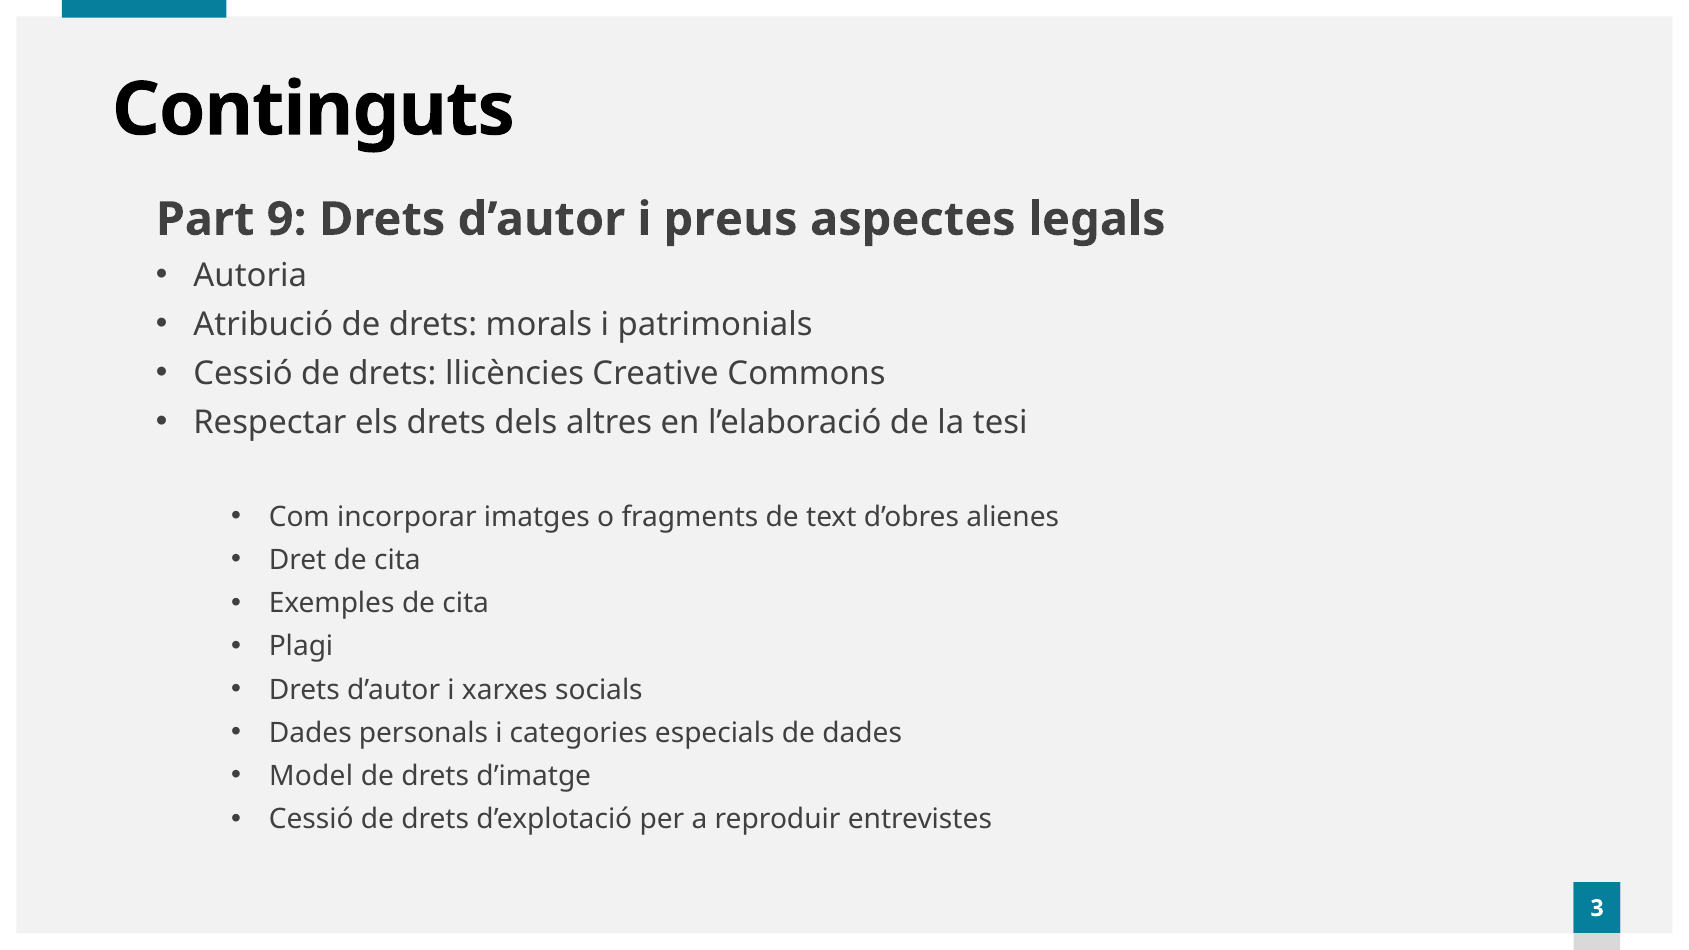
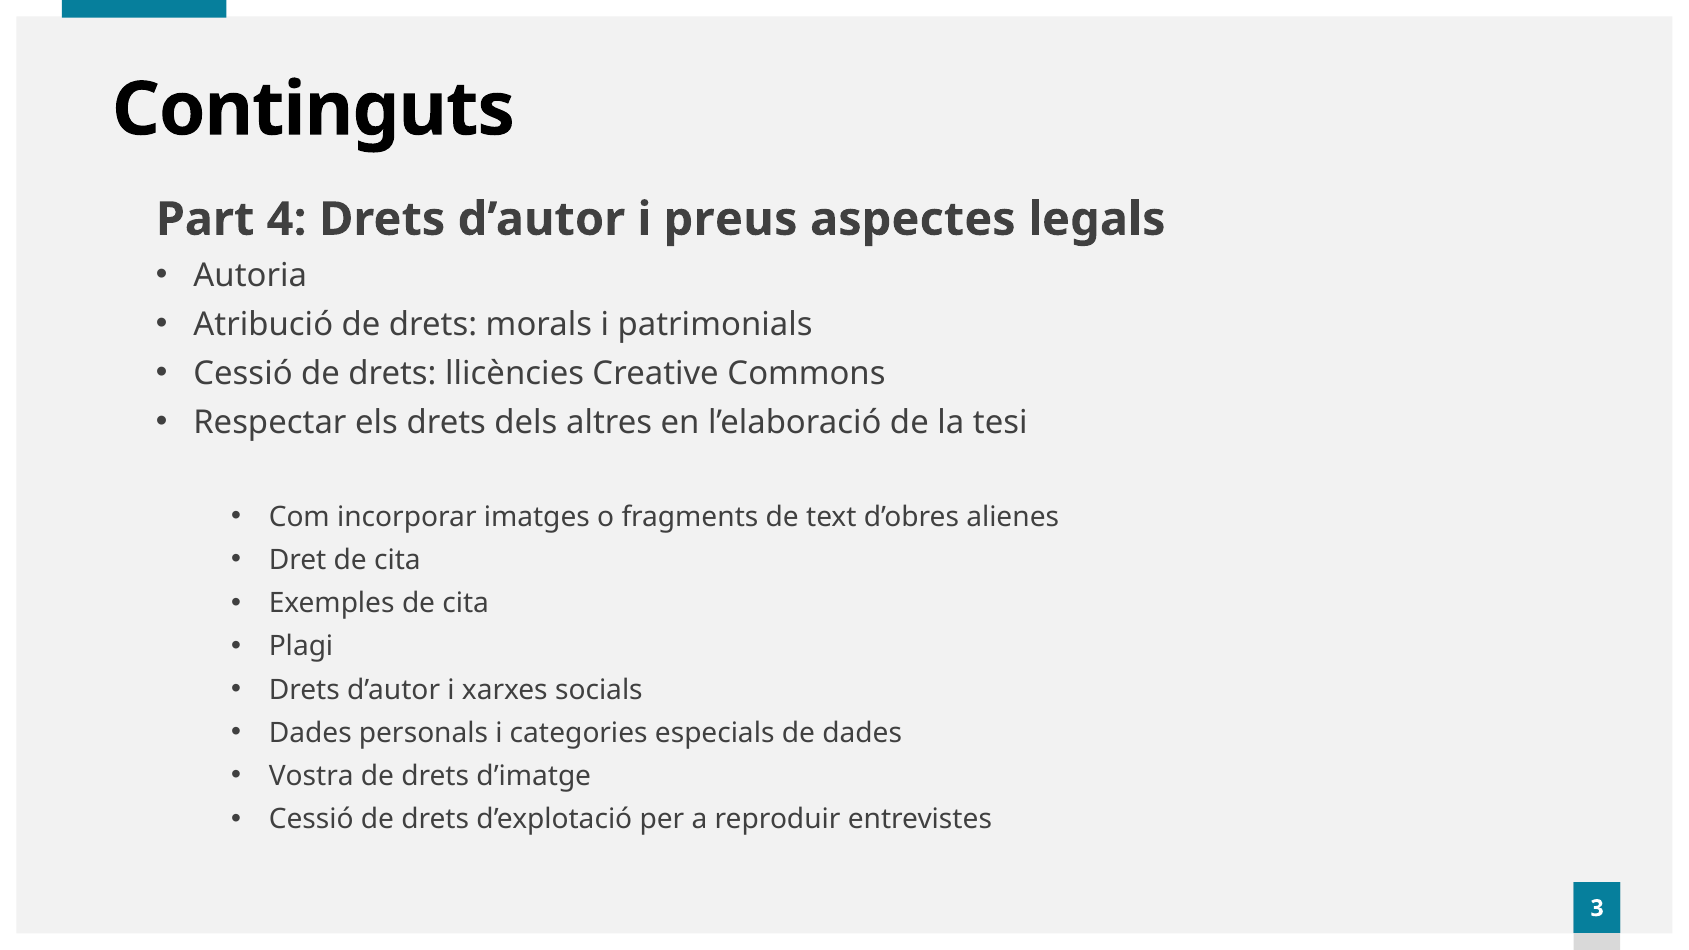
9: 9 -> 4
Model: Model -> Vostra
